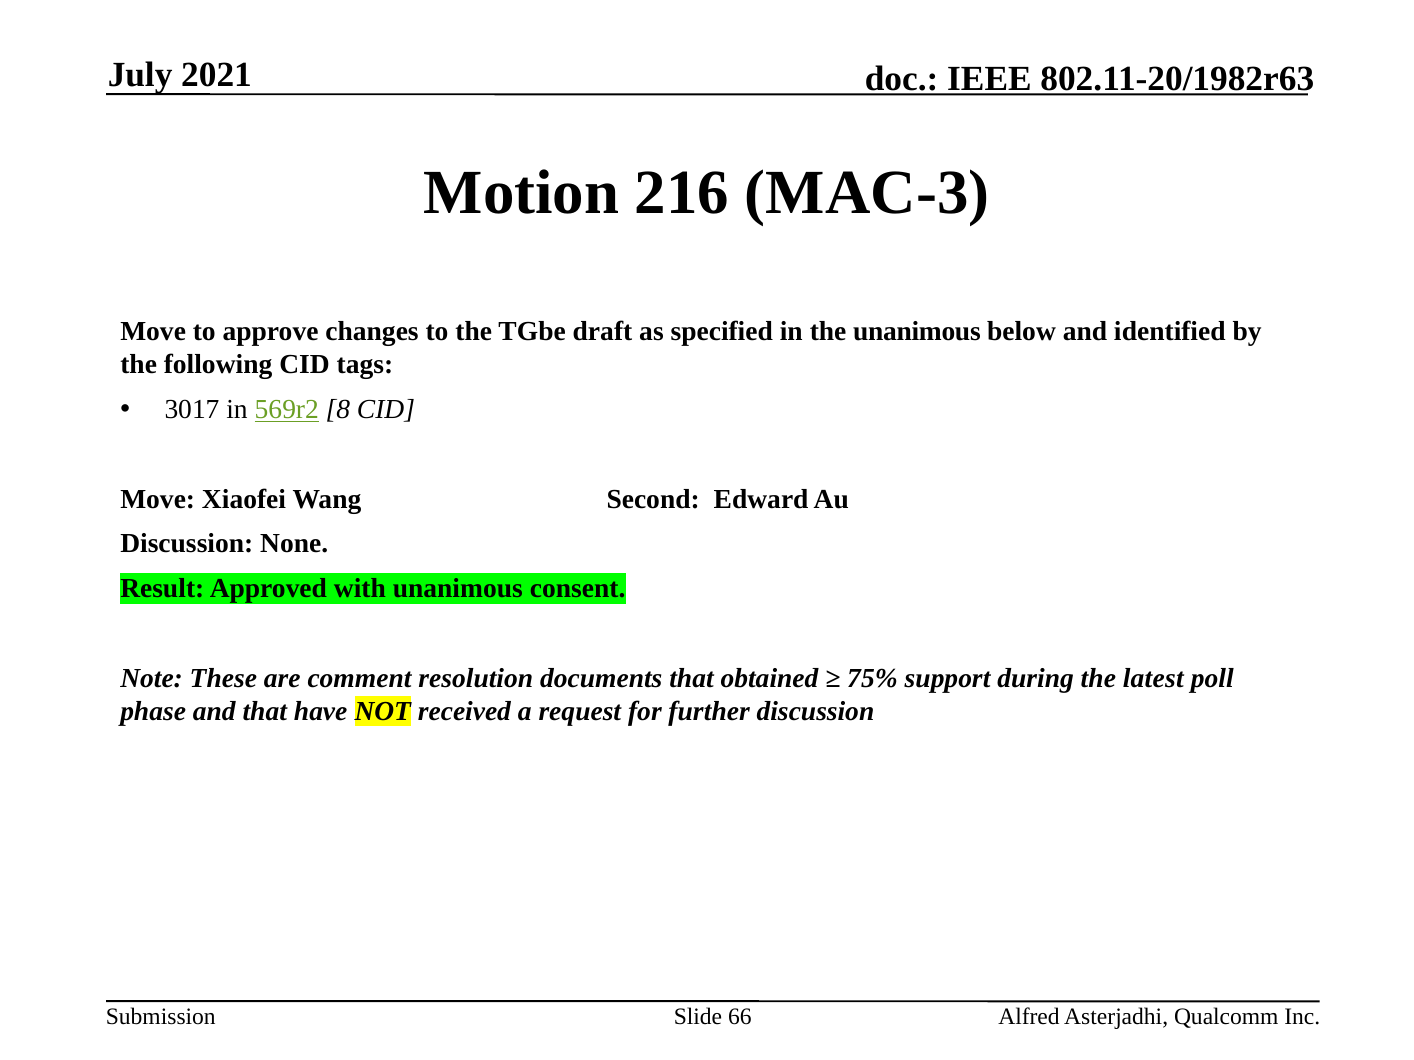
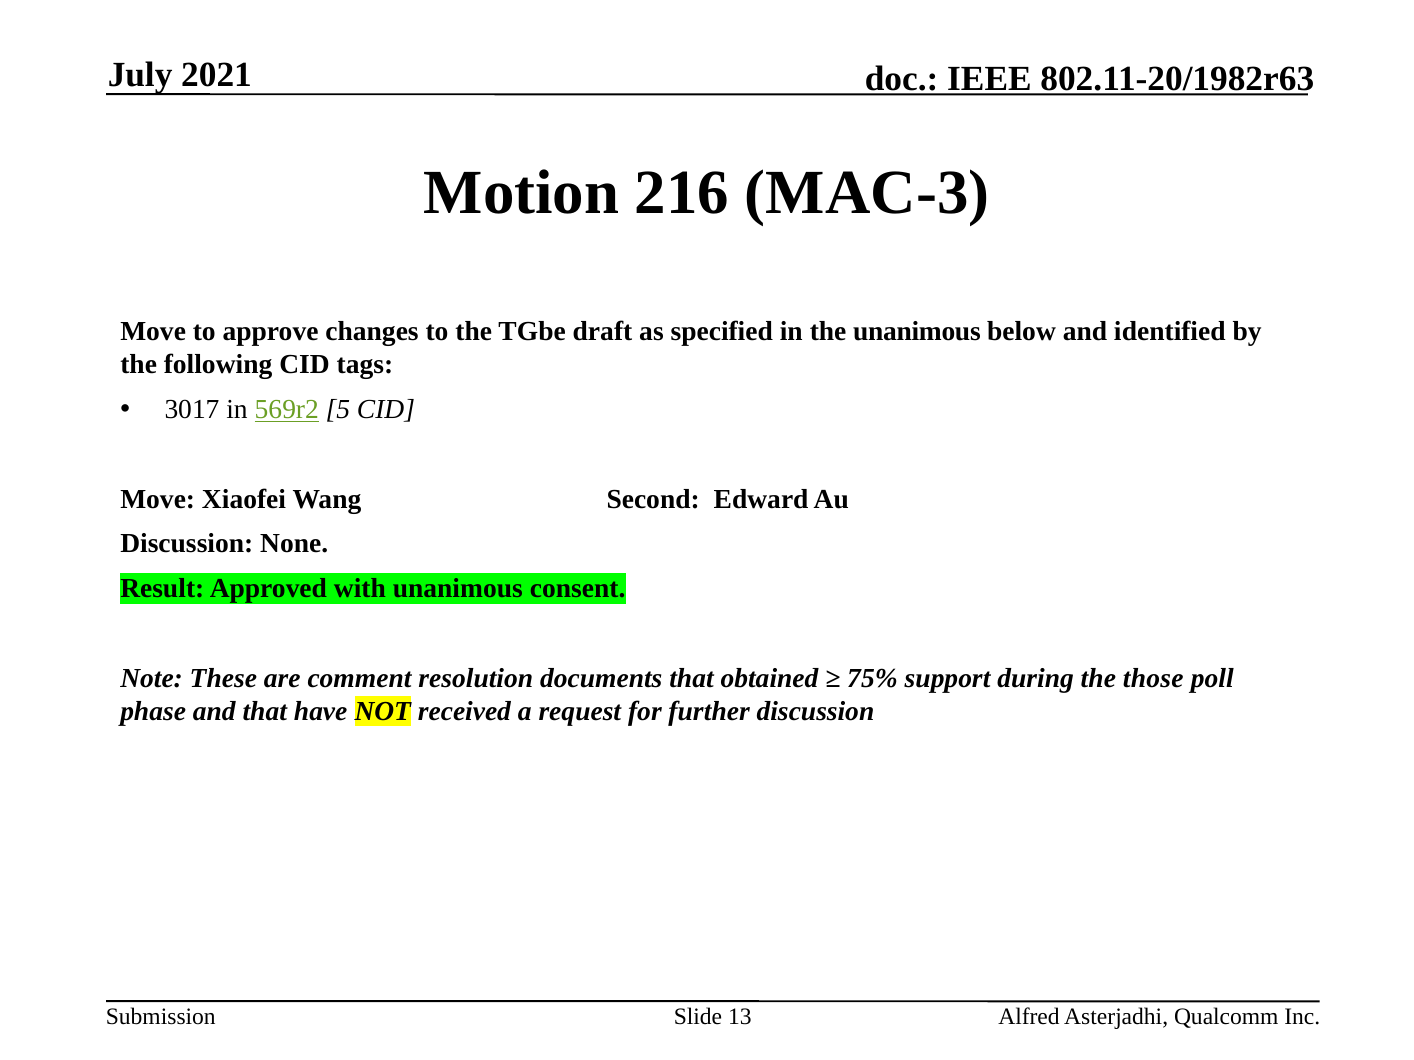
8: 8 -> 5
latest: latest -> those
66: 66 -> 13
